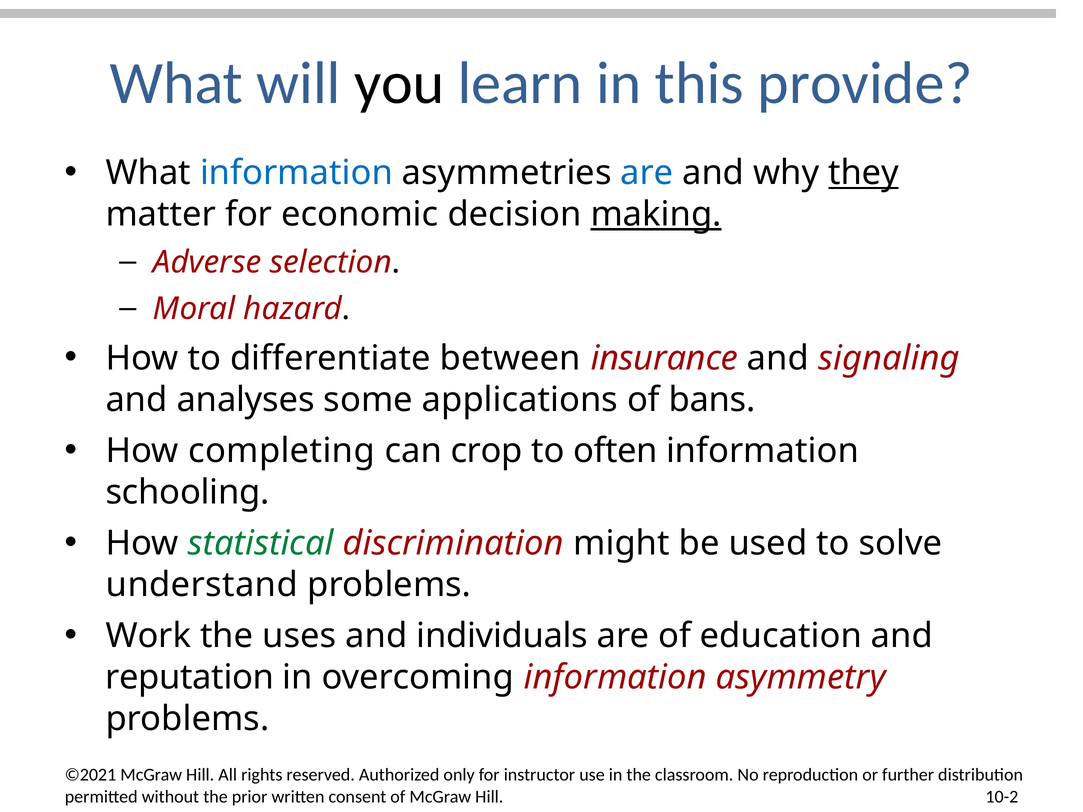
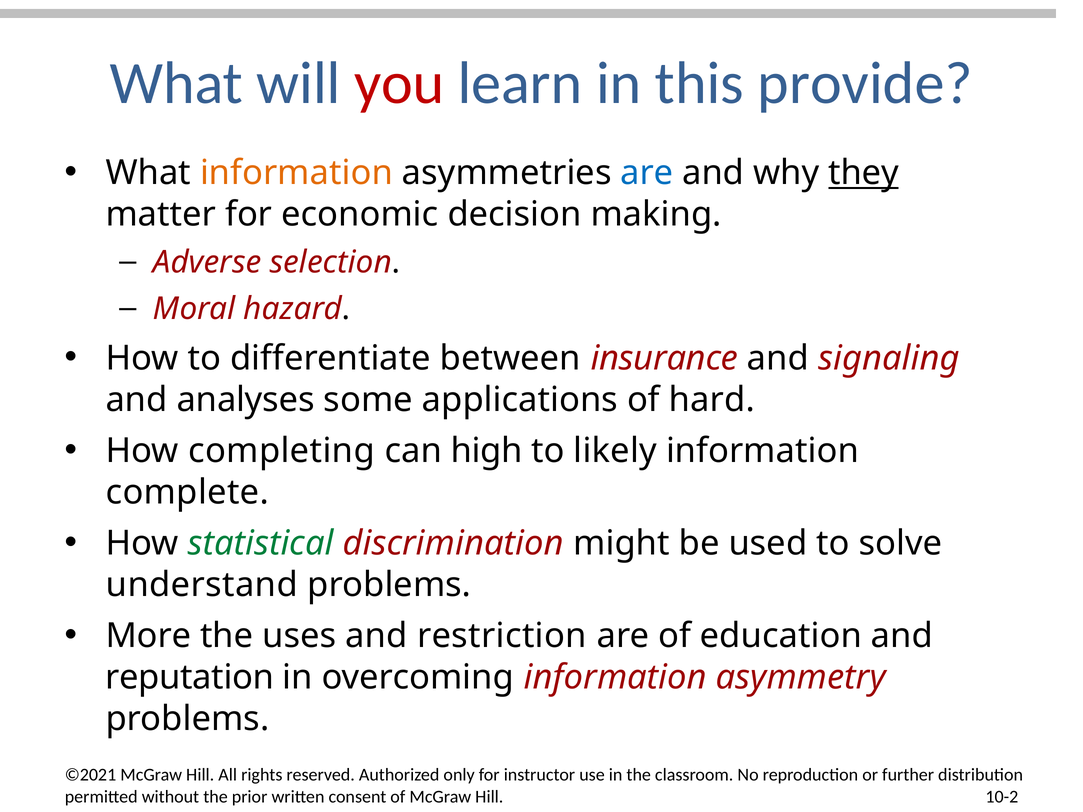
you colour: black -> red
information at (297, 173) colour: blue -> orange
making underline: present -> none
bans: bans -> hard
crop: crop -> high
often: often -> likely
schooling: schooling -> complete
Work: Work -> More
individuals: individuals -> restriction
